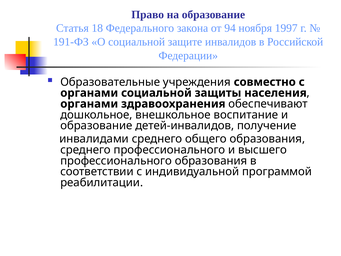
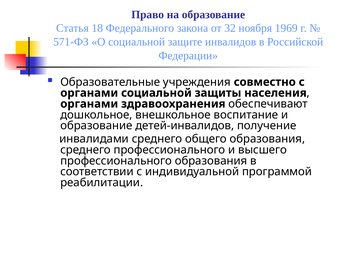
94: 94 -> 32
1997: 1997 -> 1969
191-ФЗ: 191-ФЗ -> 571-ФЗ
